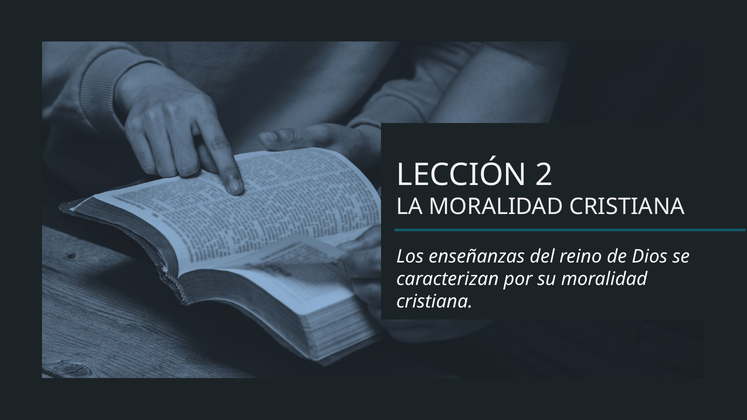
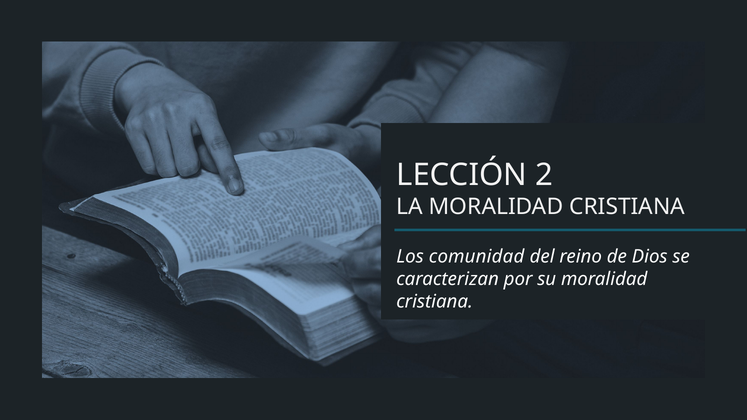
enseñanzas: enseñanzas -> comunidad
